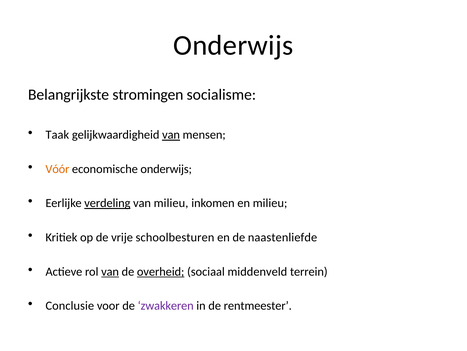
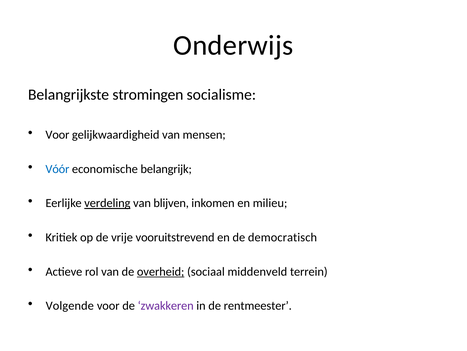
Taak at (57, 135): Taak -> Voor
van at (171, 135) underline: present -> none
Vóór colour: orange -> blue
economische onderwijs: onderwijs -> belangrijk
van milieu: milieu -> blijven
schoolbesturen: schoolbesturen -> vooruitstrevend
naastenliefde: naastenliefde -> democratisch
van at (110, 271) underline: present -> none
Conclusie: Conclusie -> Volgende
